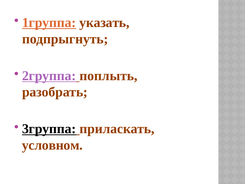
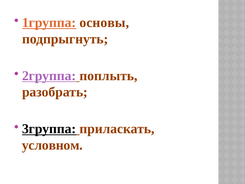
указать: указать -> основы
